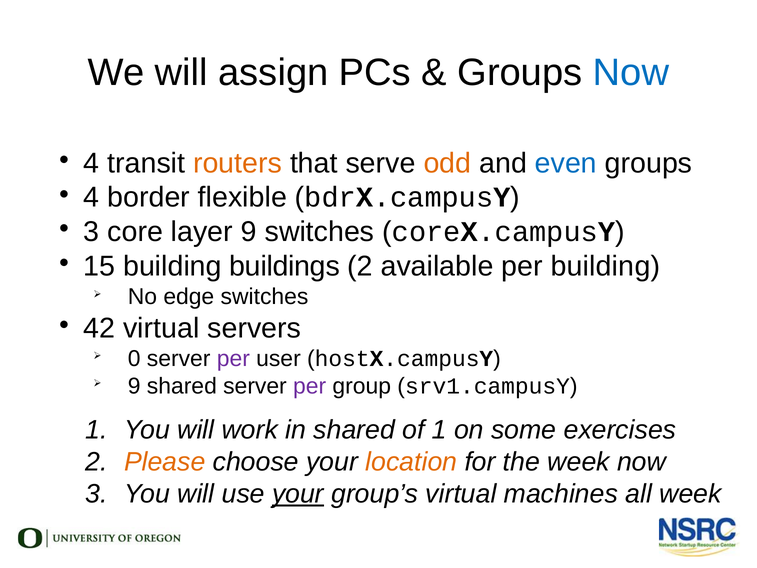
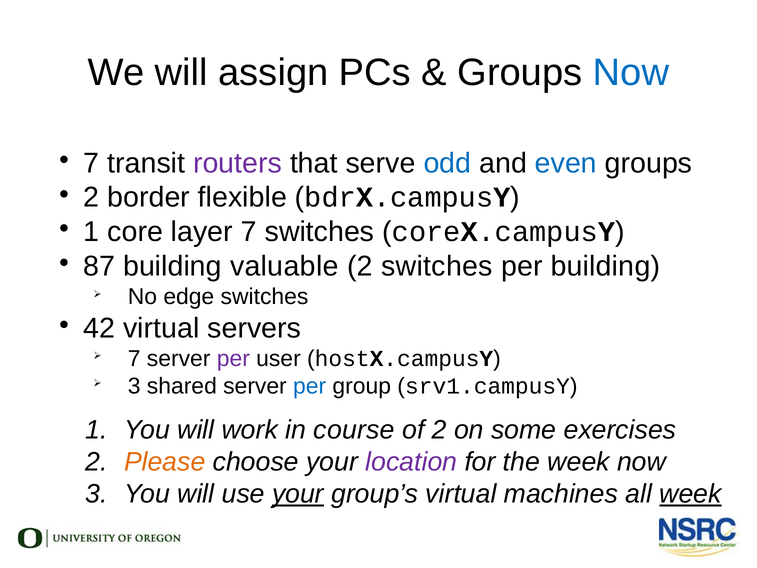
4 at (91, 163): 4 -> 7
routers colour: orange -> purple
odd colour: orange -> blue
4 at (91, 197): 4 -> 2
3 at (91, 232): 3 -> 1
layer 9: 9 -> 7
15: 15 -> 87
buildings: buildings -> valuable
2 available: available -> switches
0 at (134, 358): 0 -> 7
9 at (134, 386): 9 -> 3
per at (310, 386) colour: purple -> blue
in shared: shared -> course
of 1: 1 -> 2
location colour: orange -> purple
week at (690, 494) underline: none -> present
